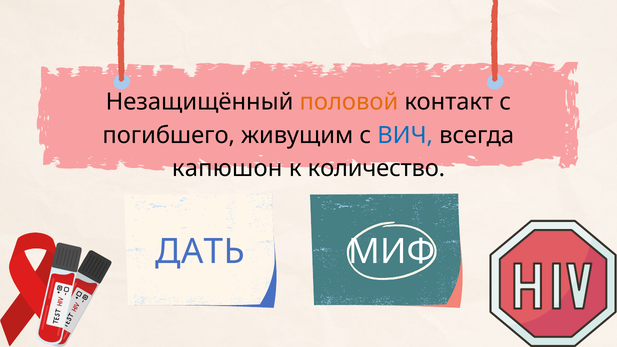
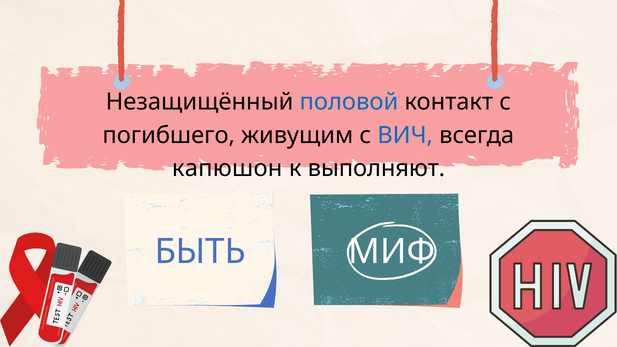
половой colour: orange -> blue
количество: количество -> выполняют
ДАТЬ: ДАТЬ -> БЫТЬ
